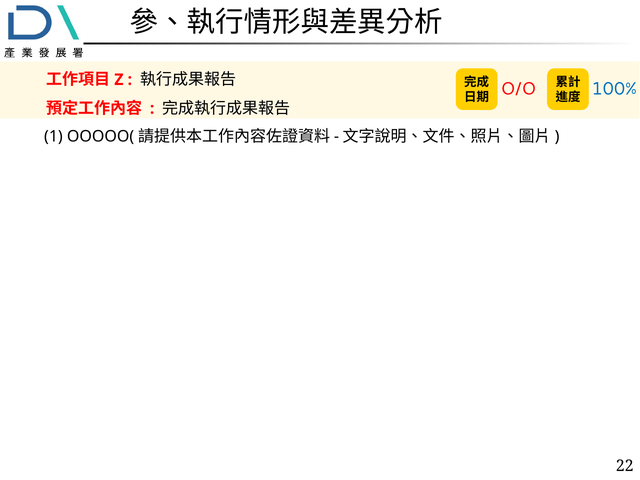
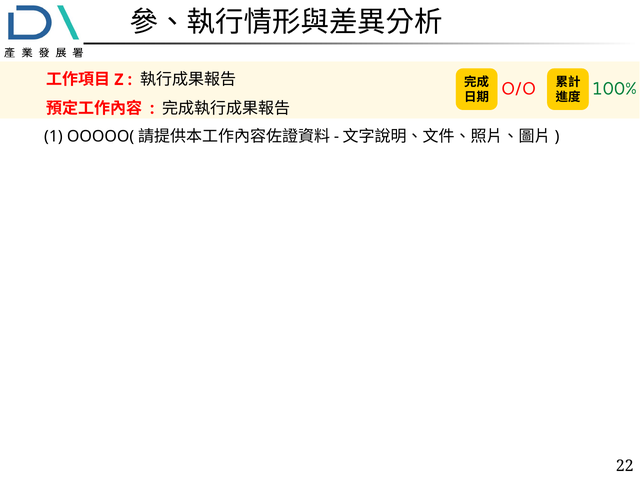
100% colour: blue -> green
